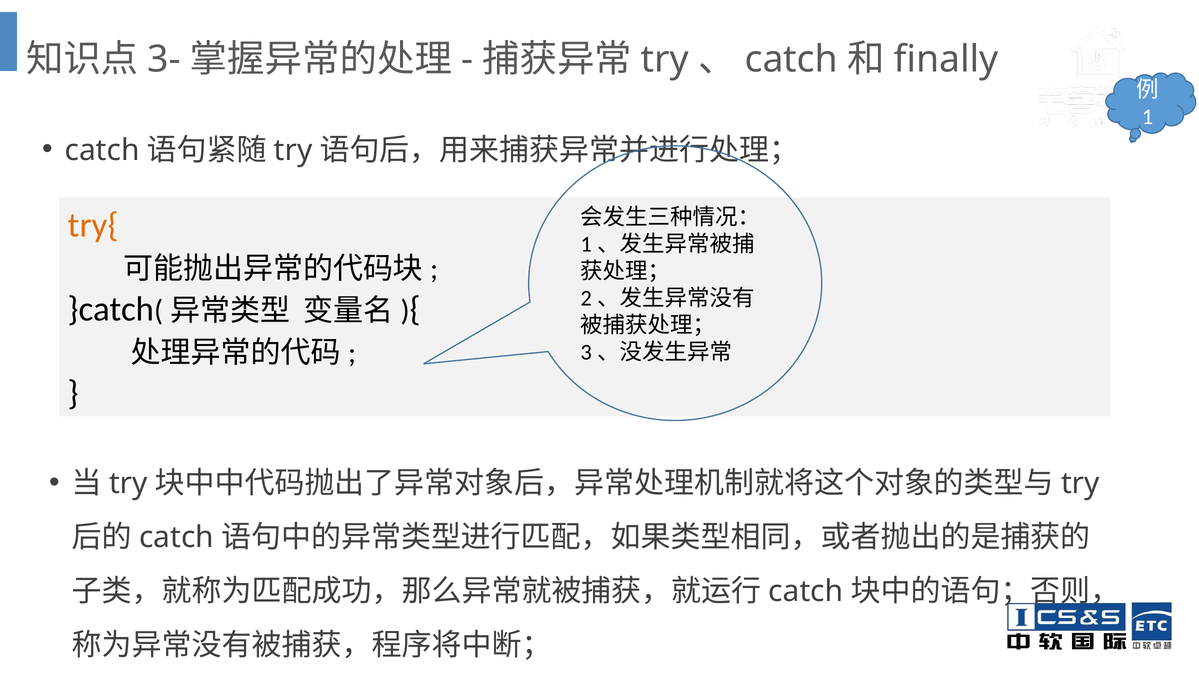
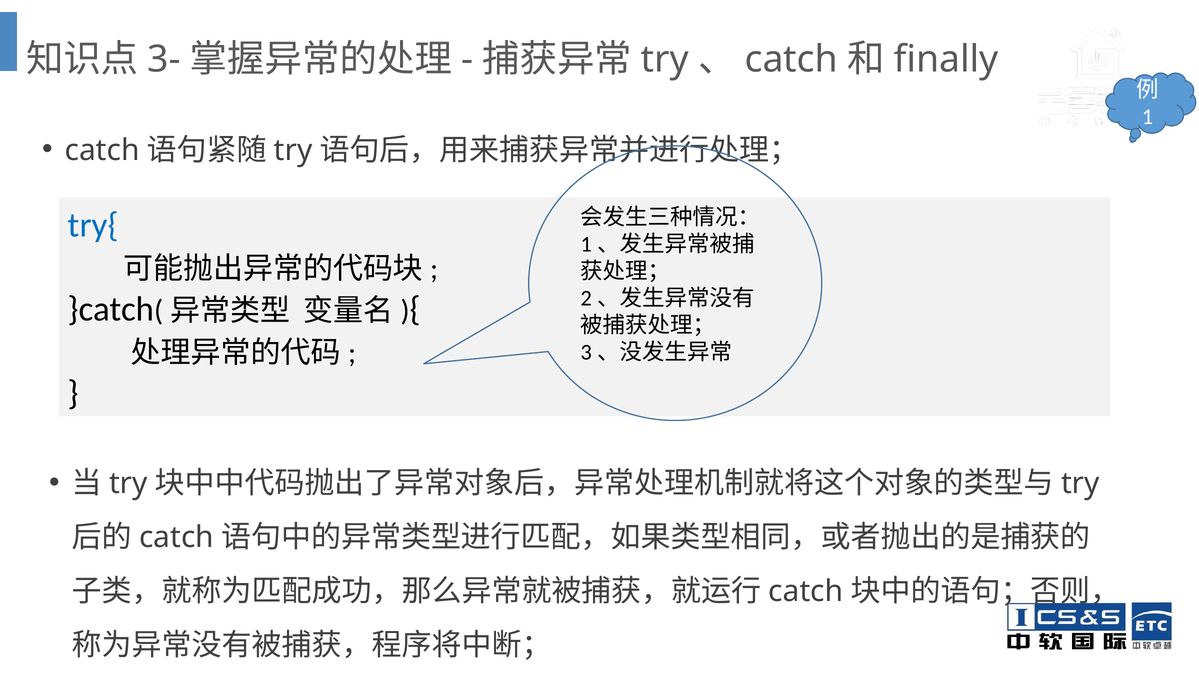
try{ colour: orange -> blue
